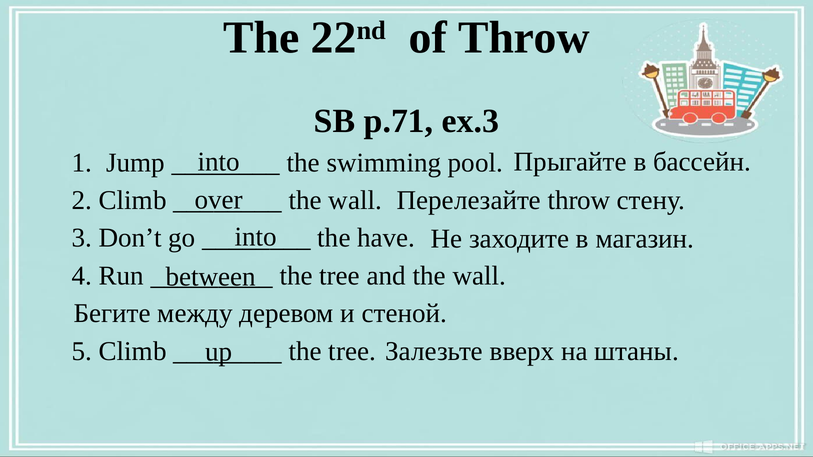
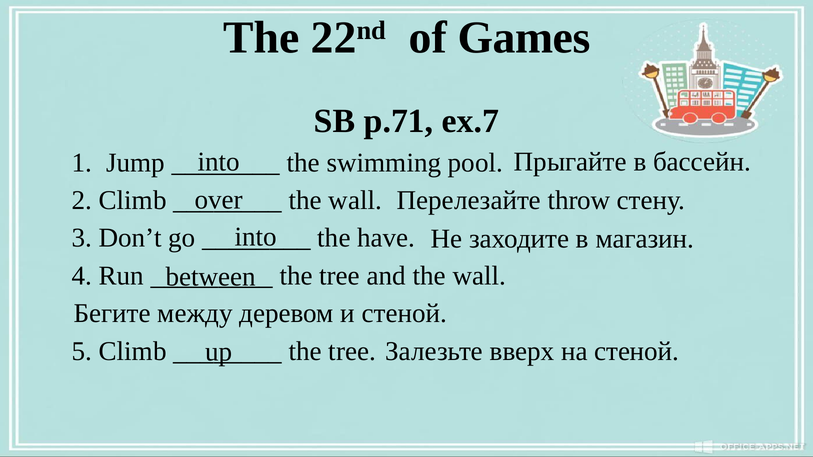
of Throw: Throw -> Games
ex.3: ex.3 -> ex.7
на штаны: штаны -> стеной
